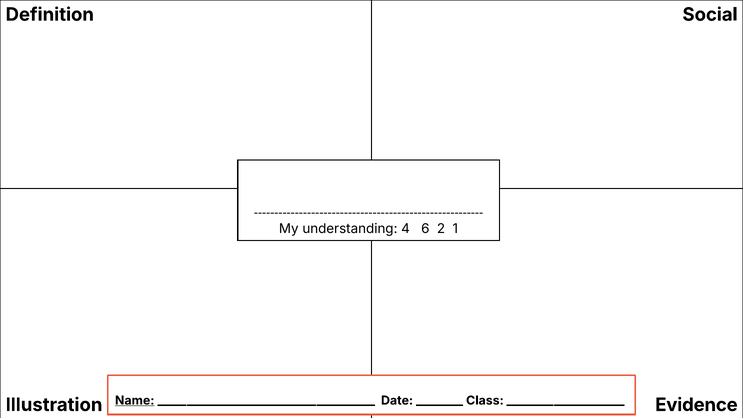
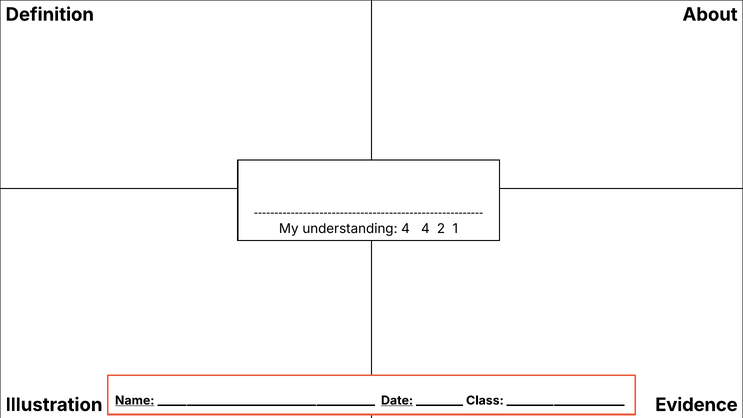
Social: Social -> About
4 6: 6 -> 4
Date underline: none -> present
